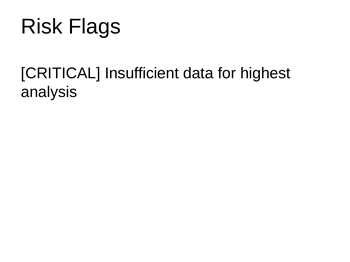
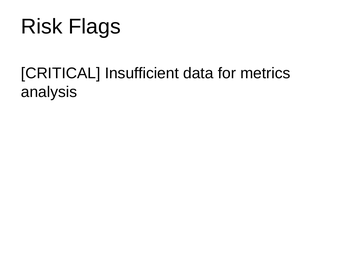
highest: highest -> metrics
